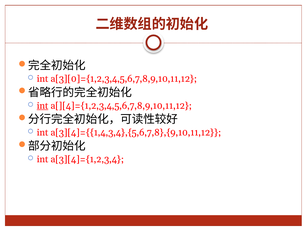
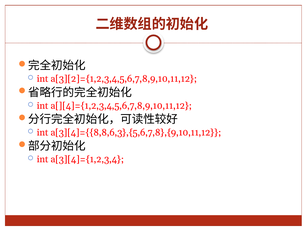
a[3][0]={1,2,3,4,5,6,7,8,9,10,11,12: a[3][0]={1,2,3,4,5,6,7,8,9,10,11,12 -> a[3][2]={1,2,3,4,5,6,7,8,9,10,11,12
int at (43, 105) underline: present -> none
a[3][4]={{1,4,3,4},{5,6,7,8},{9,10,11,12: a[3][4]={{1,4,3,4},{5,6,7,8},{9,10,11,12 -> a[3][4]={{8,8,6,3},{5,6,7,8},{9,10,11,12
